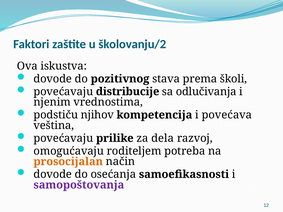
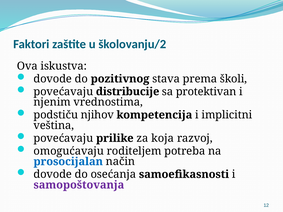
odlučivanja: odlučivanja -> protektivan
povećava: povećava -> implicitni
dela: dela -> koja
prosocijalan colour: orange -> blue
